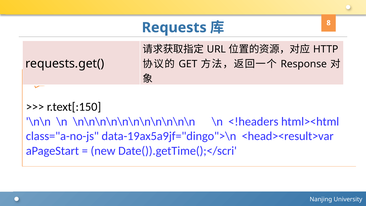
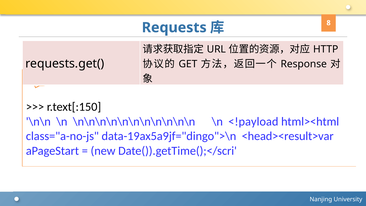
<!headers: <!headers -> <!payload
